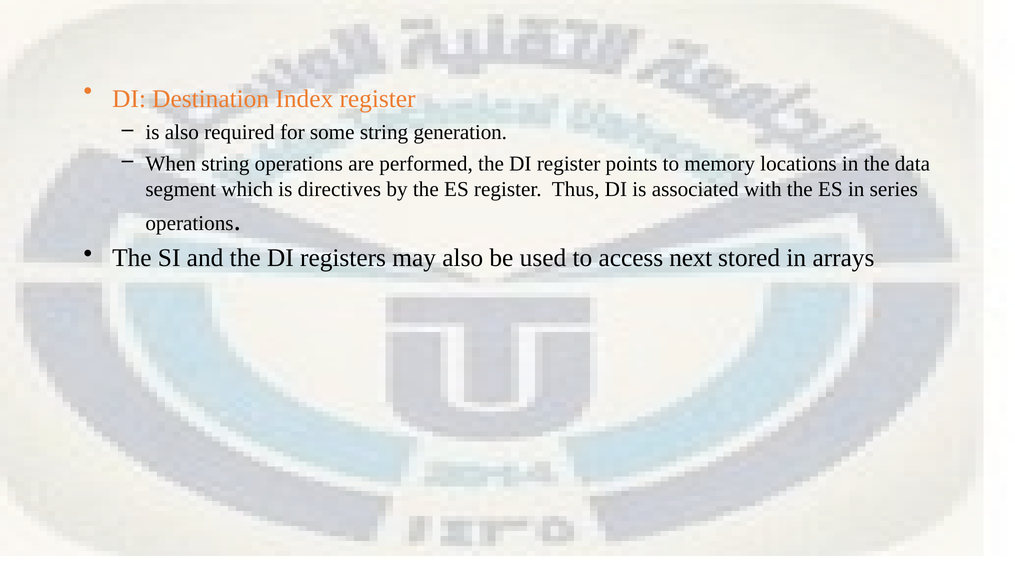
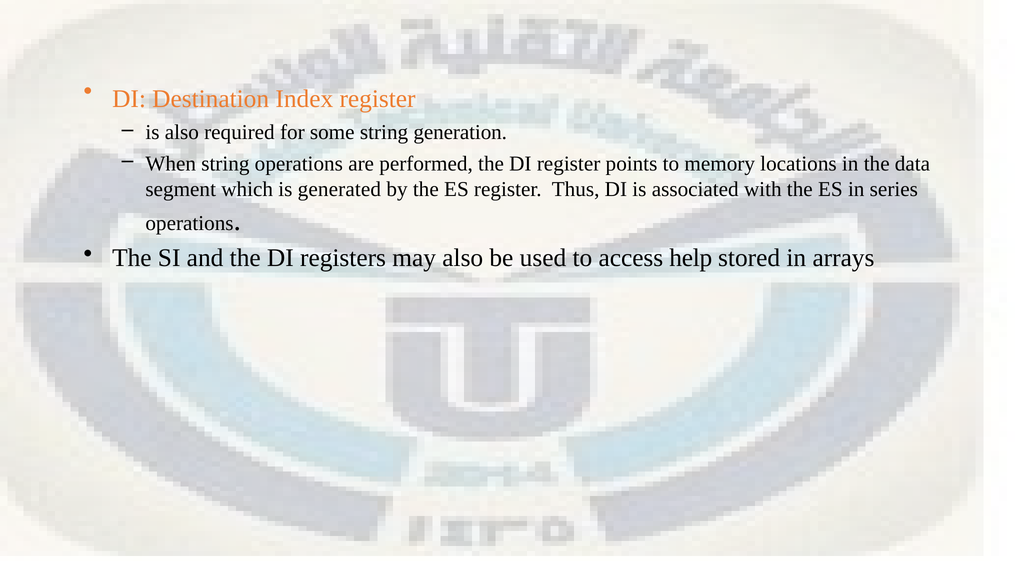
directives: directives -> generated
next: next -> help
